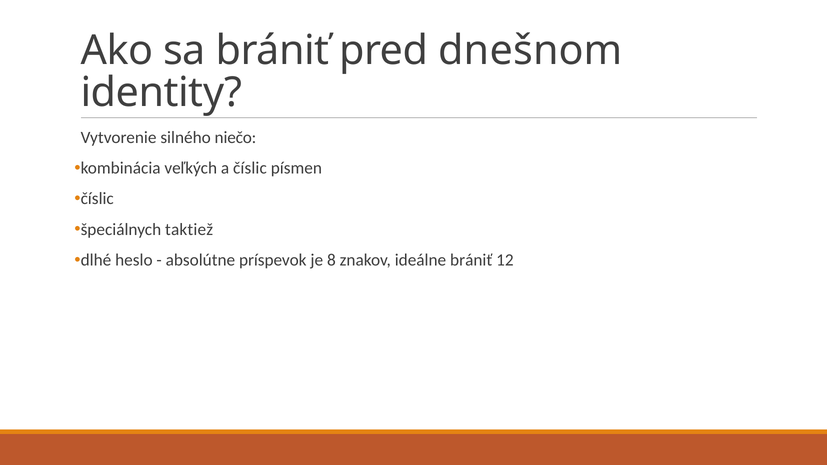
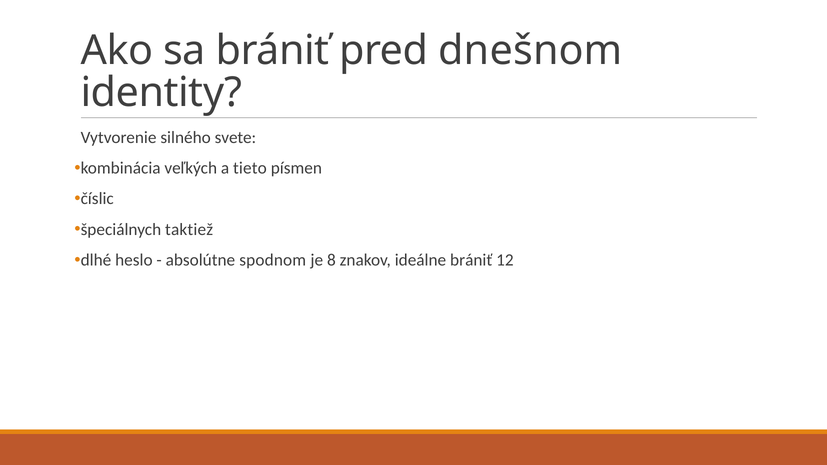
niečo: niečo -> svete
a číslic: číslic -> tieto
príspevok: príspevok -> spodnom
